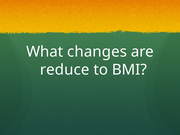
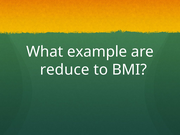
changes: changes -> example
